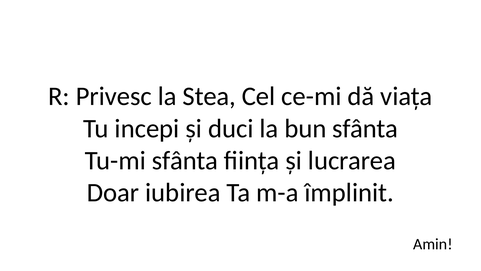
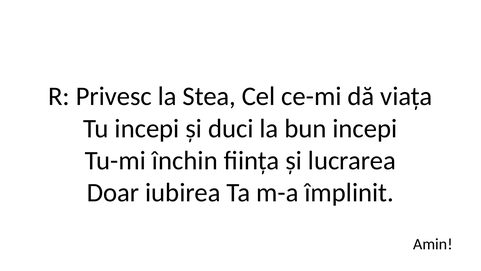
bun sfânta: sfânta -> incepi
Tu-mi sfânta: sfânta -> închin
